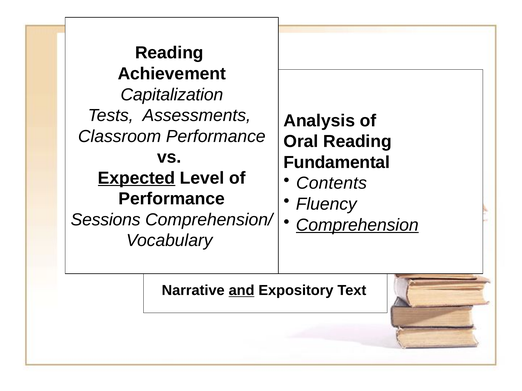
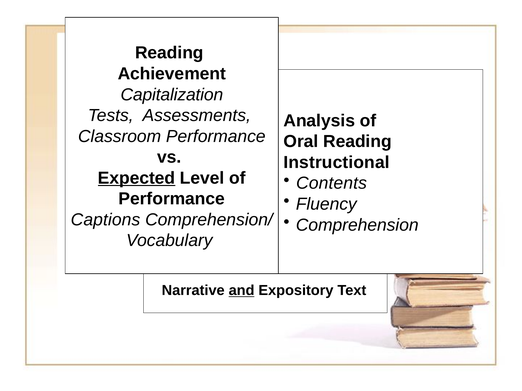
Fundamental: Fundamental -> Instructional
Sessions: Sessions -> Captions
Comprehension underline: present -> none
